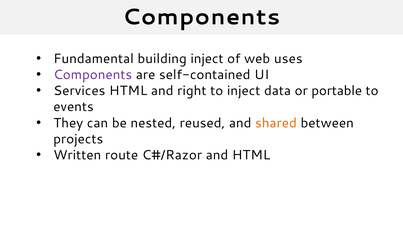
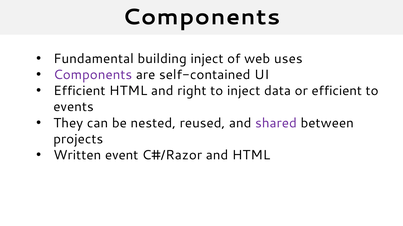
Services at (79, 91): Services -> Efficient
or portable: portable -> efficient
shared colour: orange -> purple
route: route -> event
